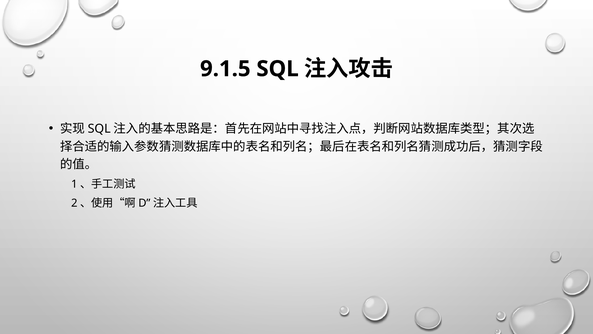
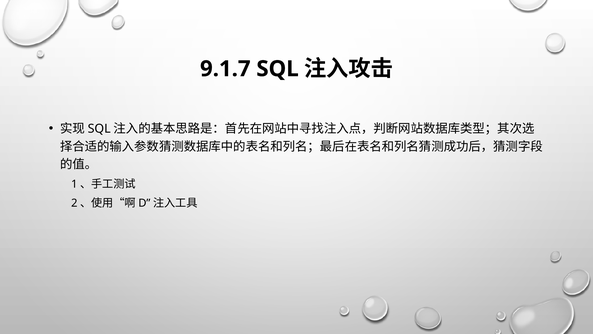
9.1.5: 9.1.5 -> 9.1.7
